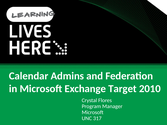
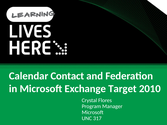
Admins: Admins -> Contact
